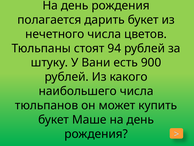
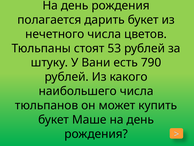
94: 94 -> 53
900: 900 -> 790
